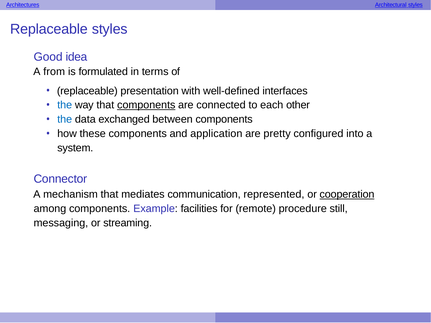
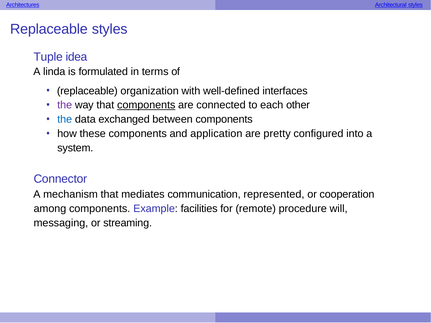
Good: Good -> Tuple
from: from -> linda
presentation: presentation -> organization
the at (65, 105) colour: blue -> purple
cooperation underline: present -> none
still: still -> will
